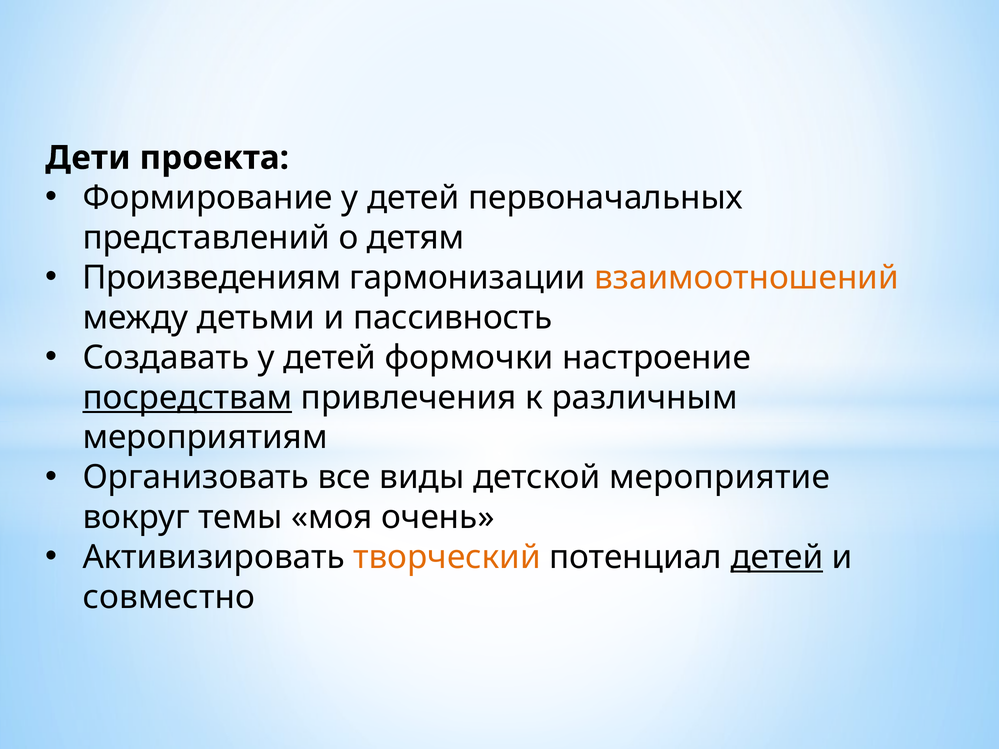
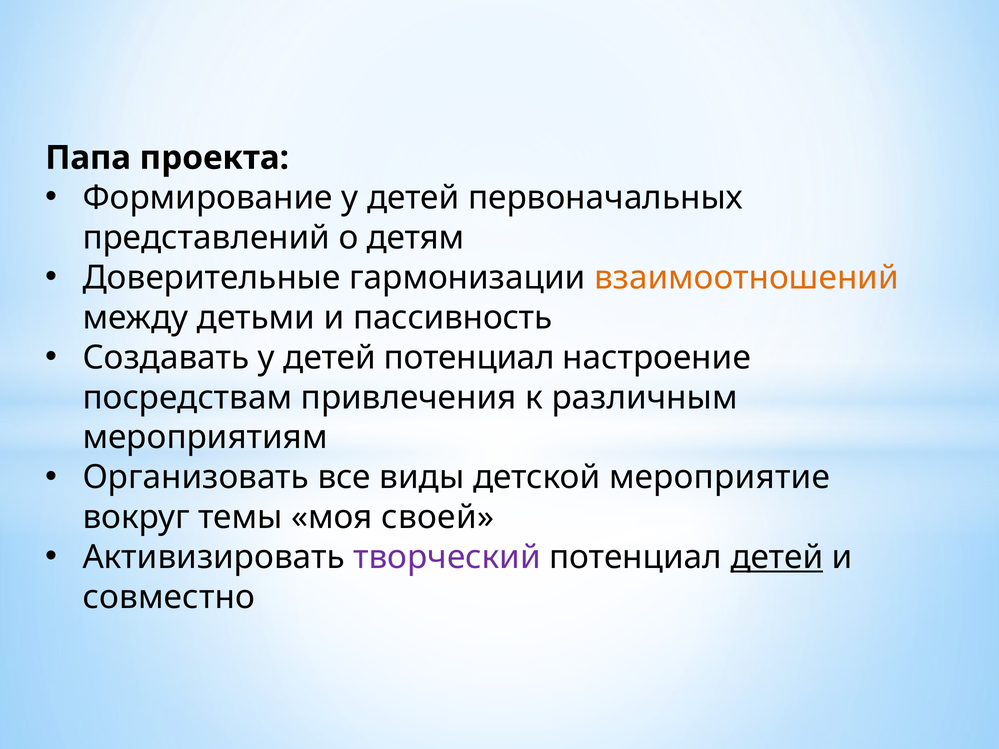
Дети: Дети -> Папа
Произведениям: Произведениям -> Доверительные
детей формочки: формочки -> потенциал
посредствам underline: present -> none
очень: очень -> своей
творческий colour: orange -> purple
